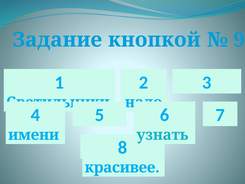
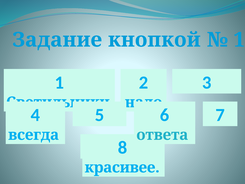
9 at (239, 40): 9 -> 1
имени: имени -> всегда
узнать: узнать -> ответа
